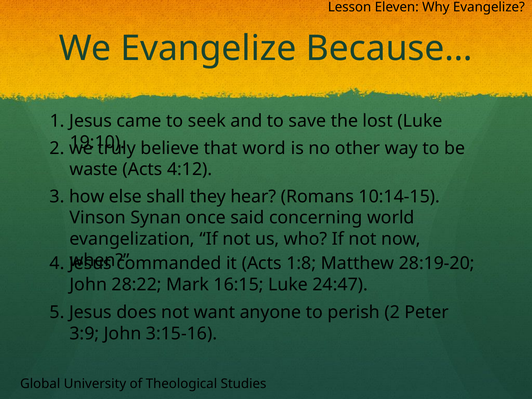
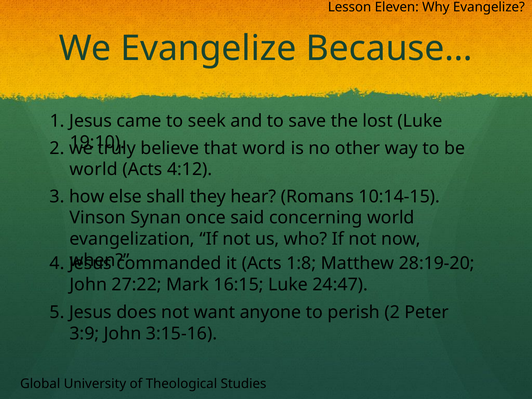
waste at (94, 169): waste -> world
28:22: 28:22 -> 27:22
